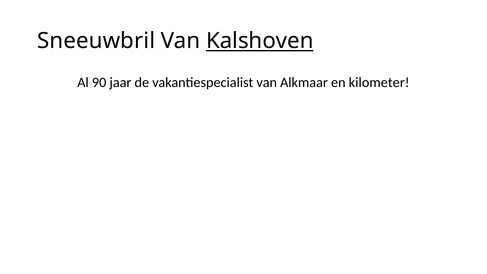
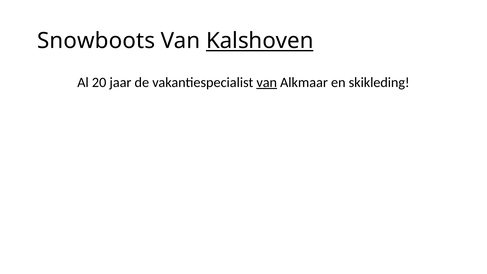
Sneeuwbril: Sneeuwbril -> Snowboots
90: 90 -> 20
van at (267, 82) underline: none -> present
kilometer: kilometer -> skikleding
